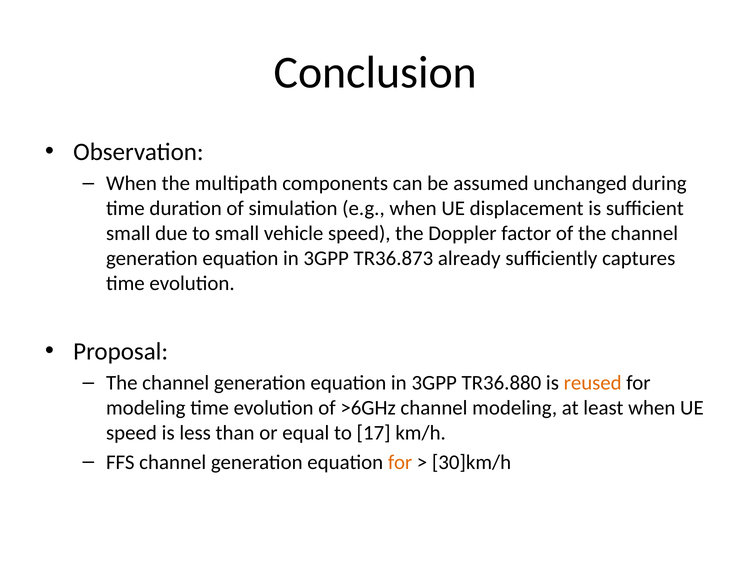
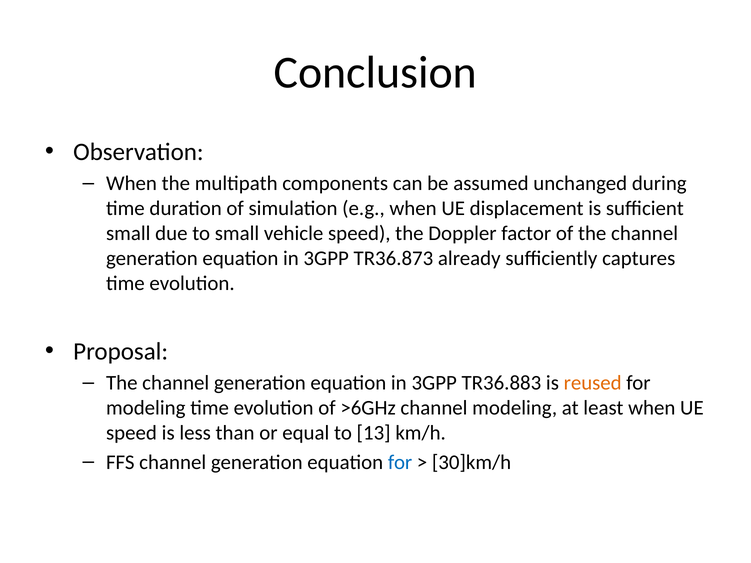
TR36.880: TR36.880 -> TR36.883
17: 17 -> 13
for at (400, 462) colour: orange -> blue
